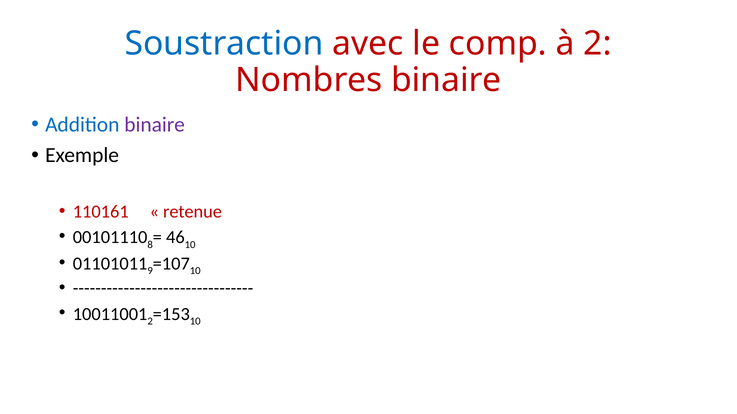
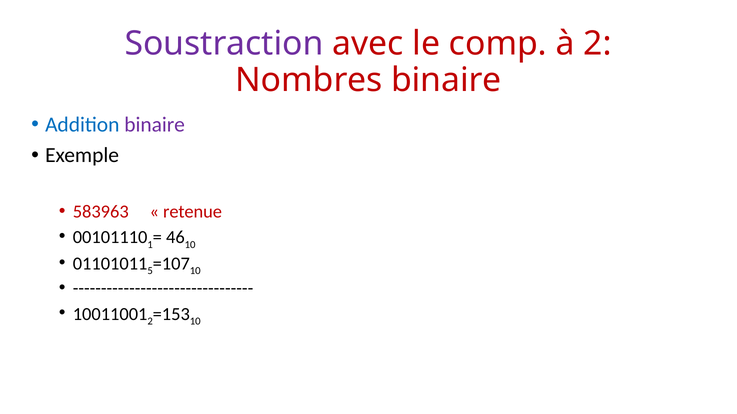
Soustraction colour: blue -> purple
110161: 110161 -> 583963
8: 8 -> 1
9: 9 -> 5
